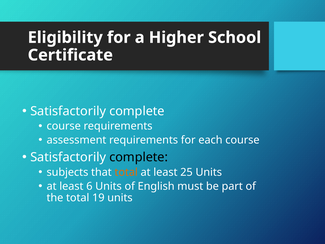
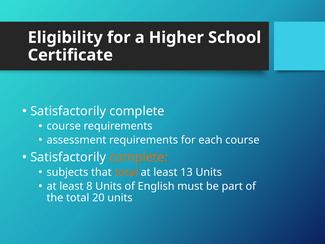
complete at (139, 157) colour: black -> orange
25: 25 -> 13
6: 6 -> 8
19: 19 -> 20
